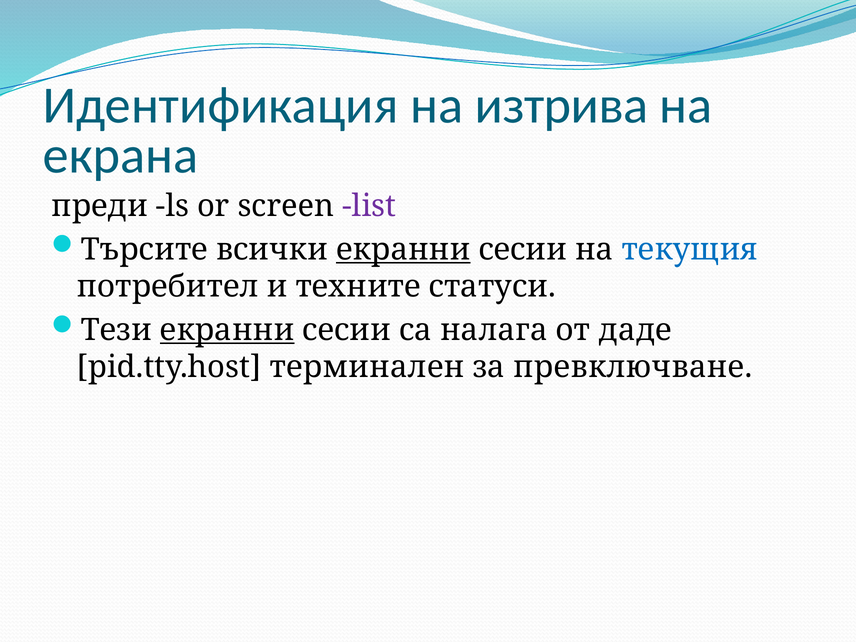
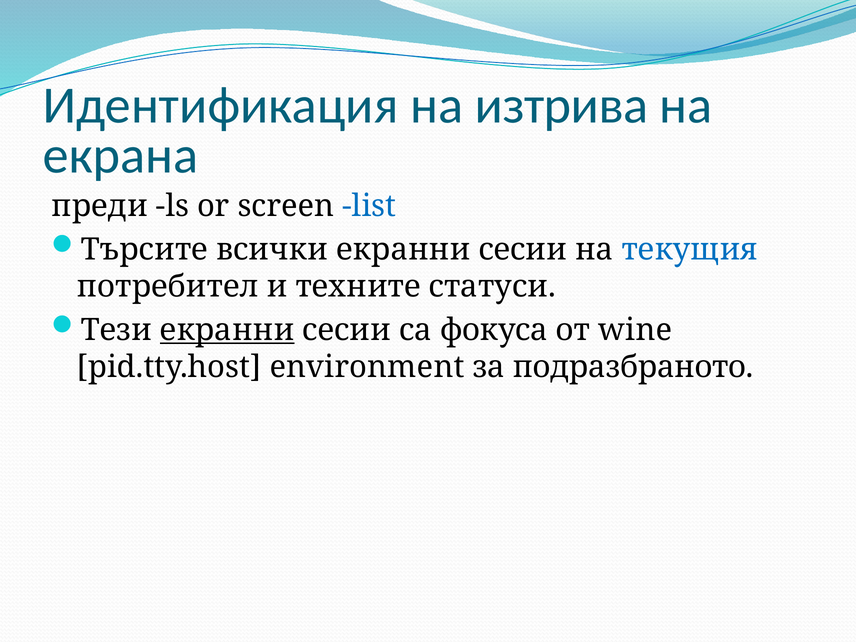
list colour: purple -> blue
екранни at (403, 250) underline: present -> none
налага: налага -> фокуса
даде: даде -> wine
терминален: терминален -> environment
превключване: превключване -> подразбраното
